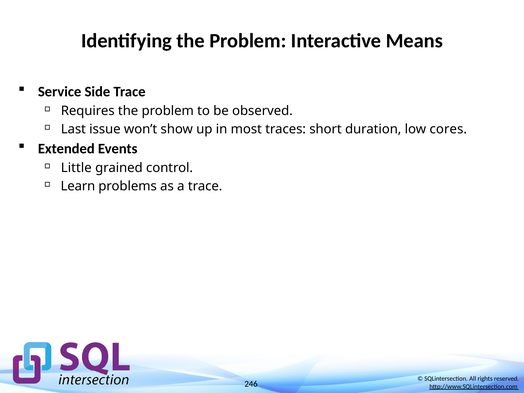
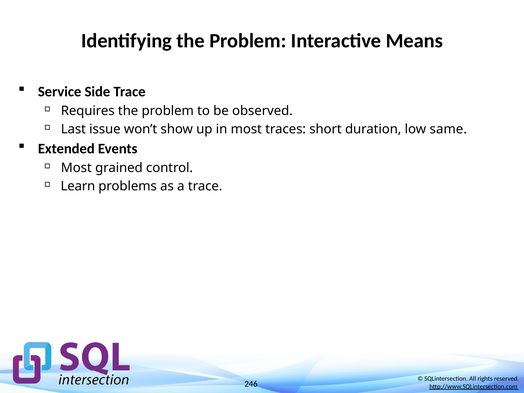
cores: cores -> same
Little at (76, 168): Little -> Most
